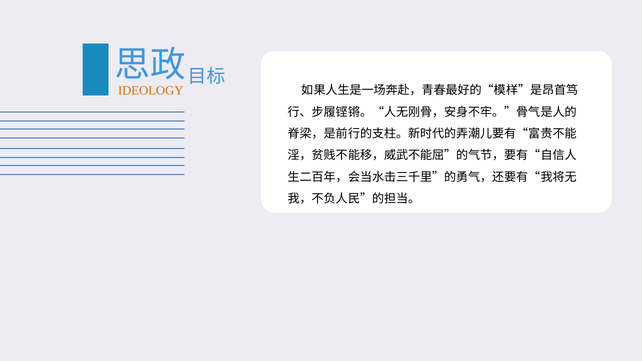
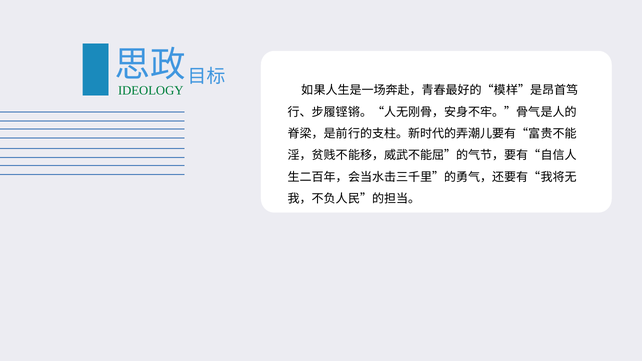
IDEOLOGY colour: orange -> green
